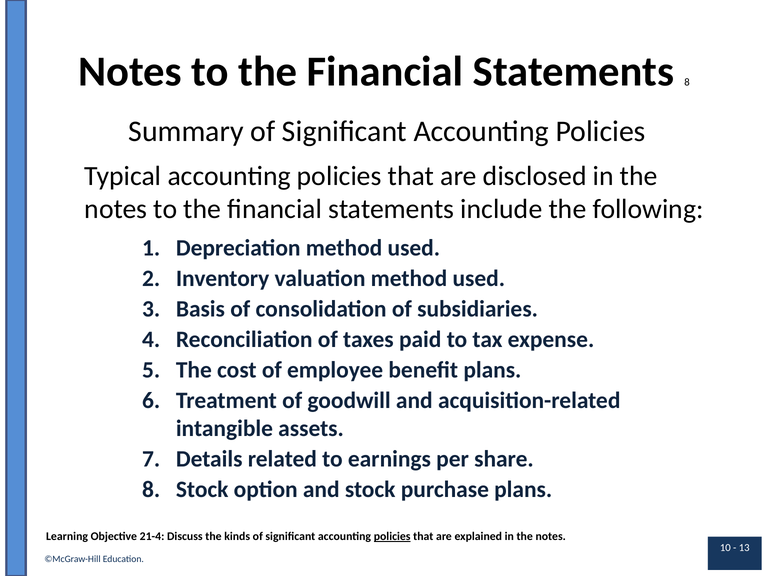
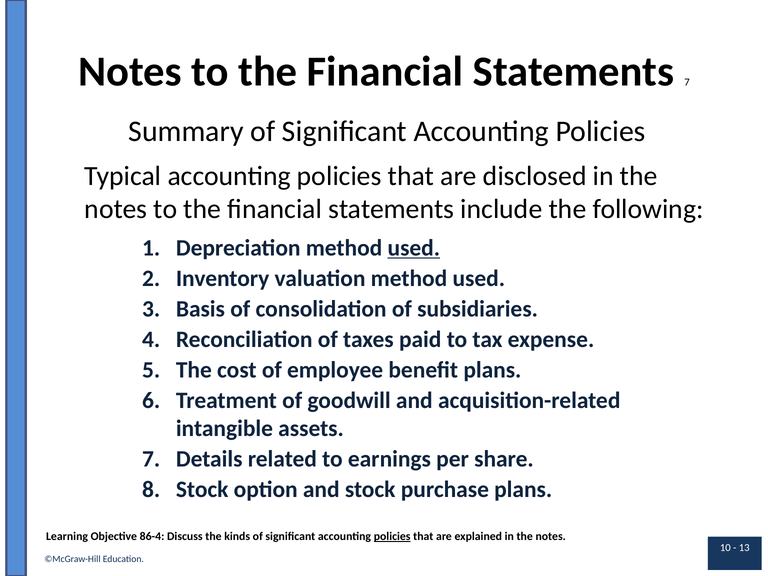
Statements 8: 8 -> 7
used at (414, 248) underline: none -> present
21-4: 21-4 -> 86-4
